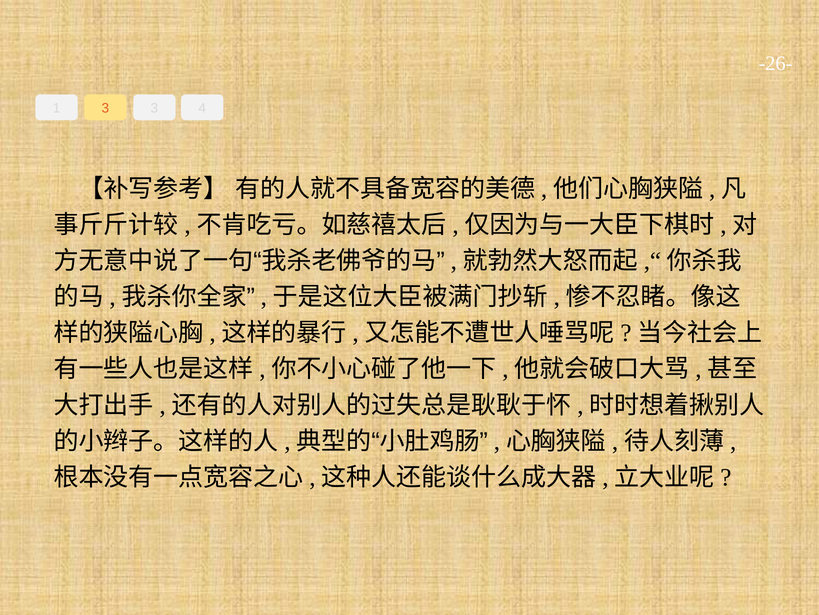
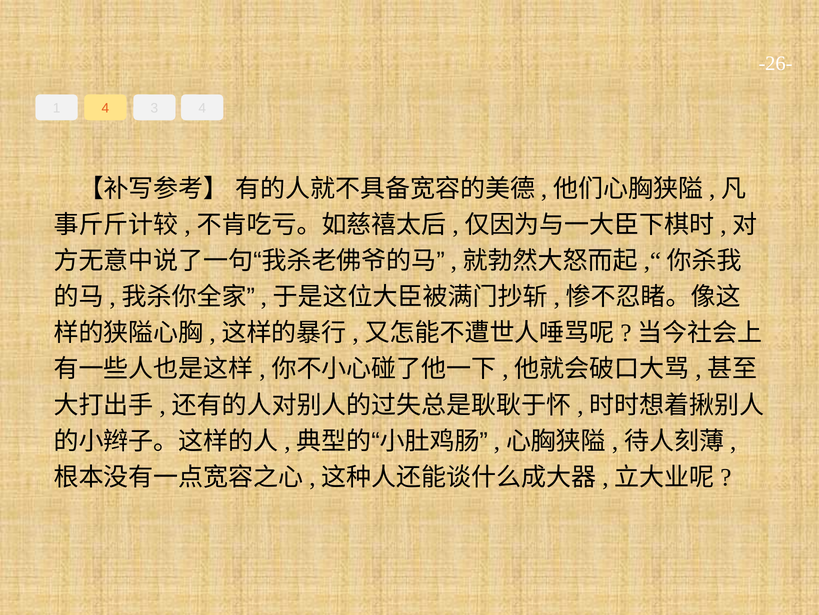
1 3: 3 -> 4
